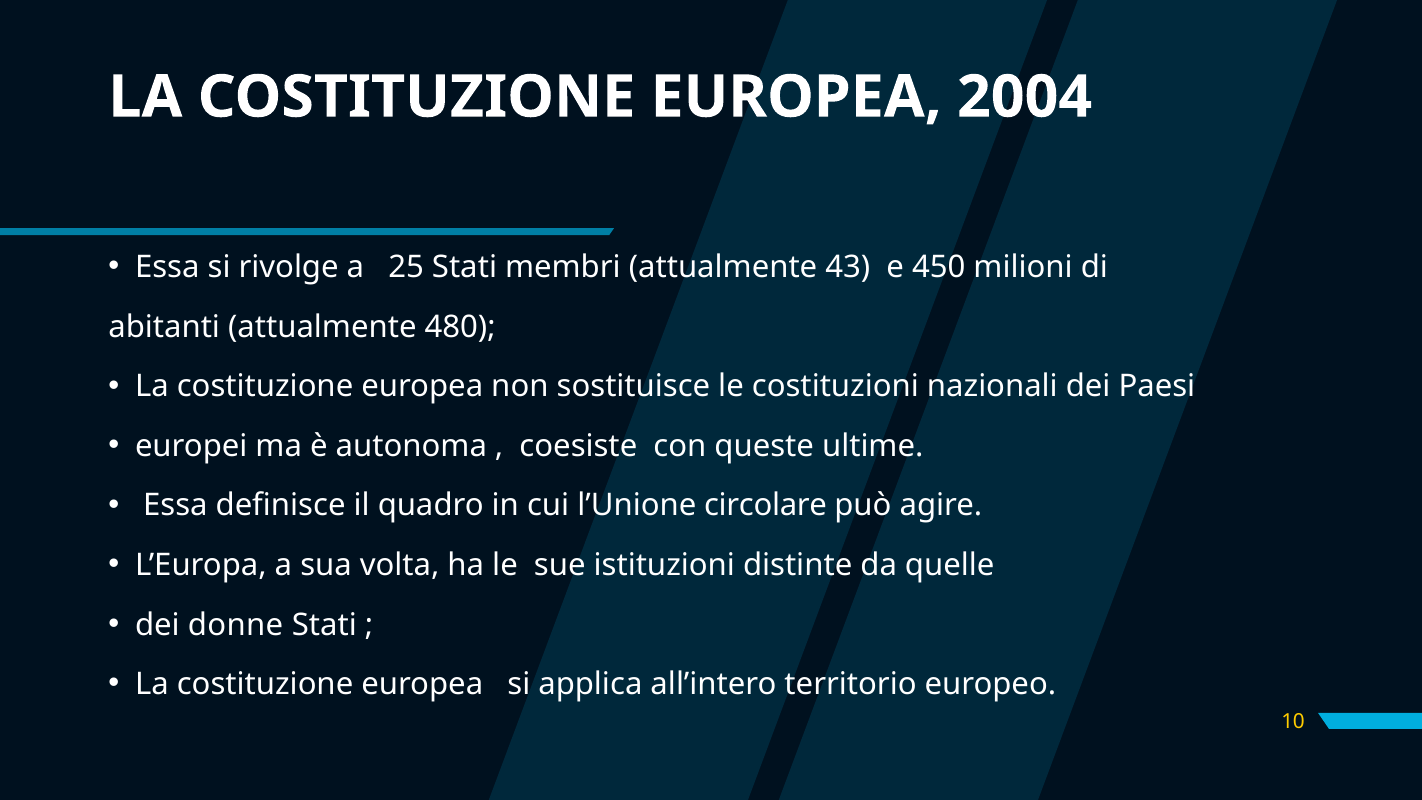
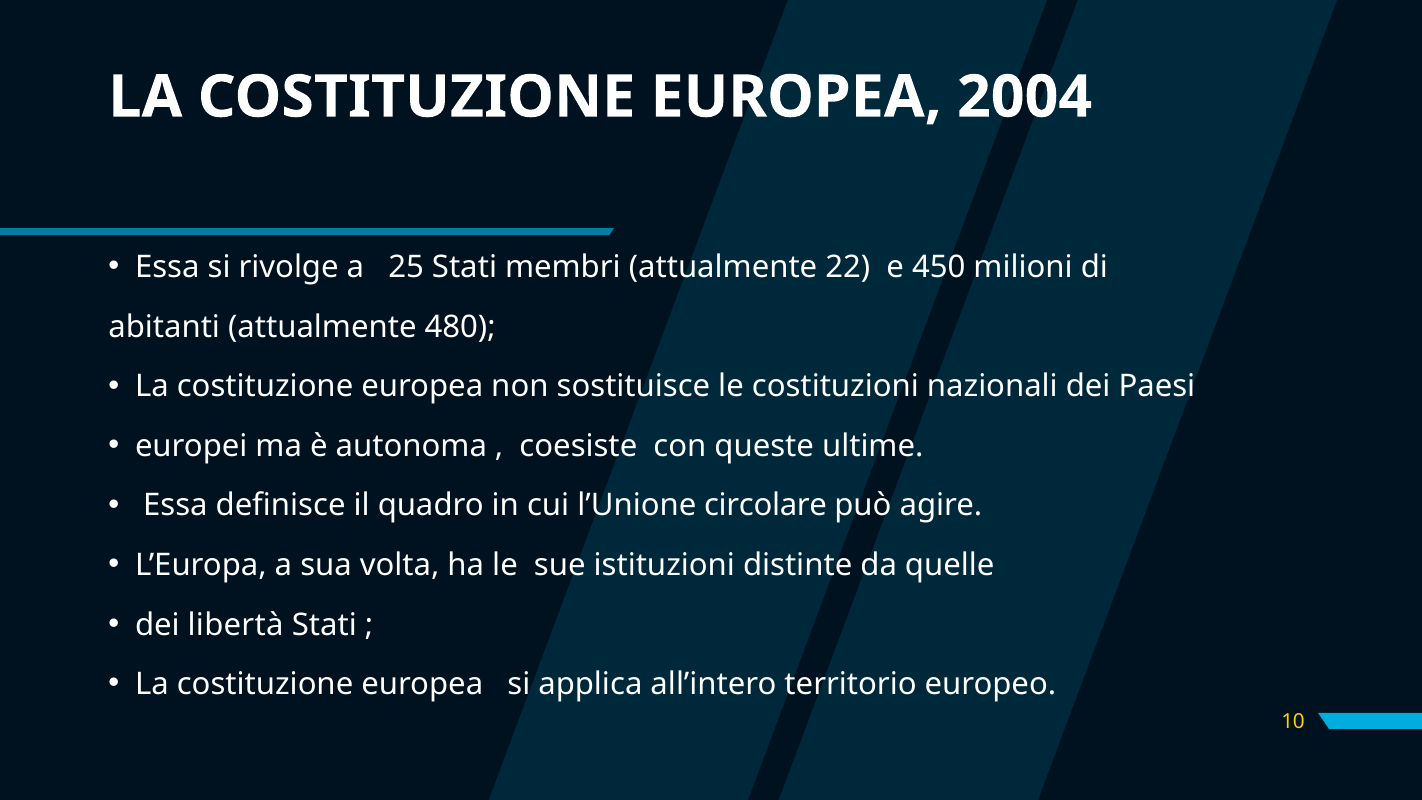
43: 43 -> 22
donne: donne -> libertà
